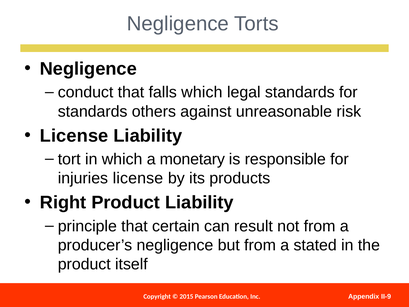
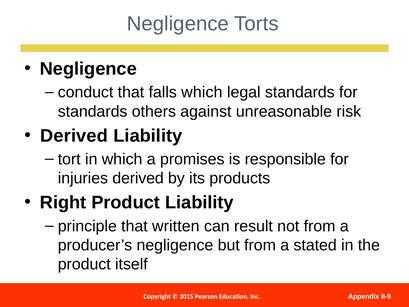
License at (74, 136): License -> Derived
monetary: monetary -> promises
injuries license: license -> derived
certain: certain -> written
